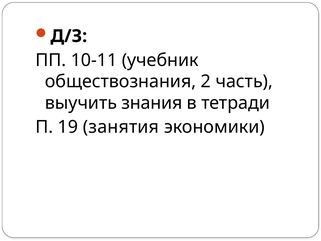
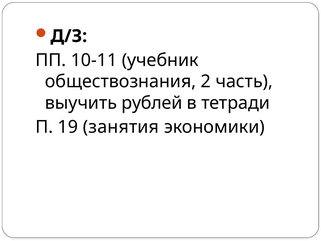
знания: знания -> рублей
